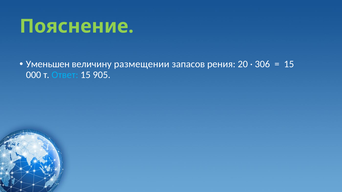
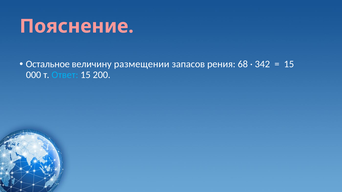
Пояснение colour: light green -> pink
Уменьшен: Уменьшен -> Остальное
20: 20 -> 68
306: 306 -> 342
905: 905 -> 200
